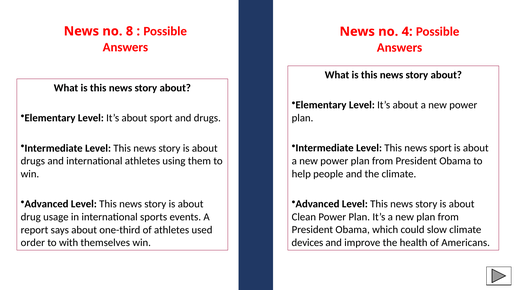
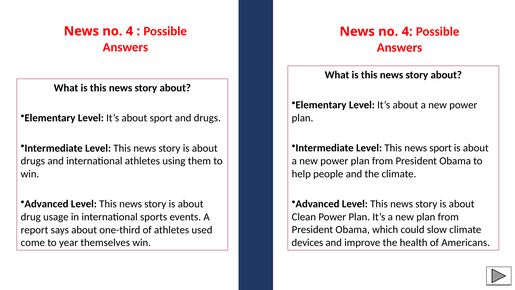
8 at (129, 31): 8 -> 4
order: order -> come
with: with -> year
